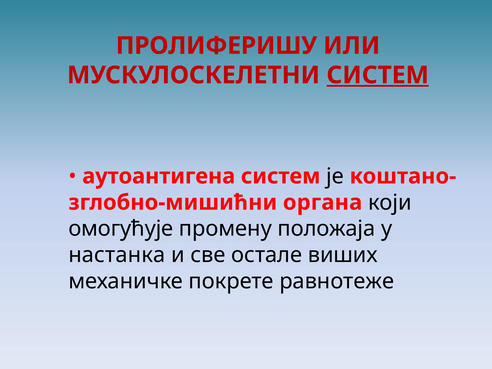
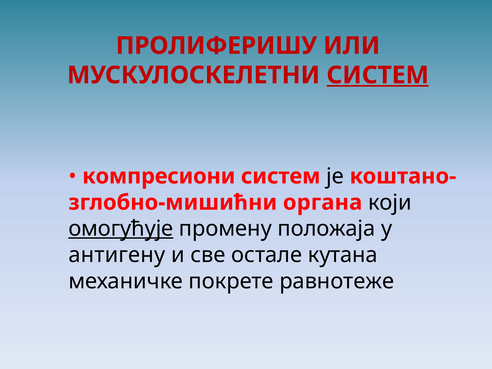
аутоантигена: аутоантигена -> компресиони
омогућује underline: none -> present
настанка: настанка -> антигену
виших: виших -> кутана
